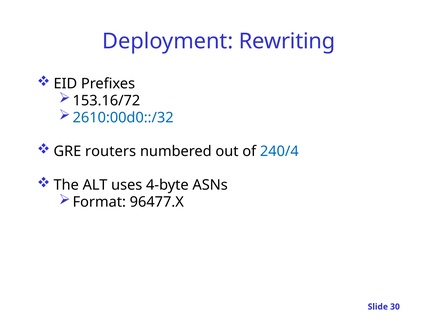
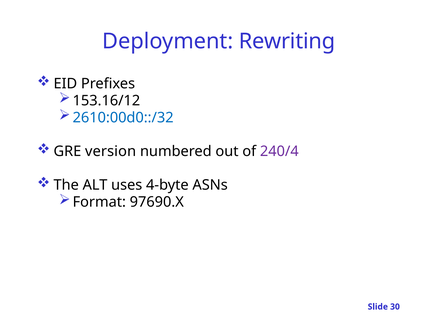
153.16/72: 153.16/72 -> 153.16/12
routers: routers -> version
240/4 colour: blue -> purple
96477.X: 96477.X -> 97690.X
